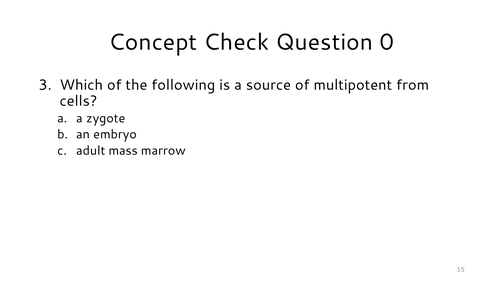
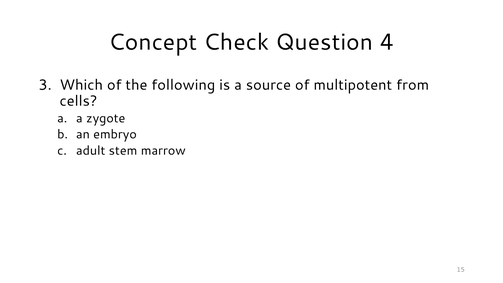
0: 0 -> 4
mass: mass -> stem
